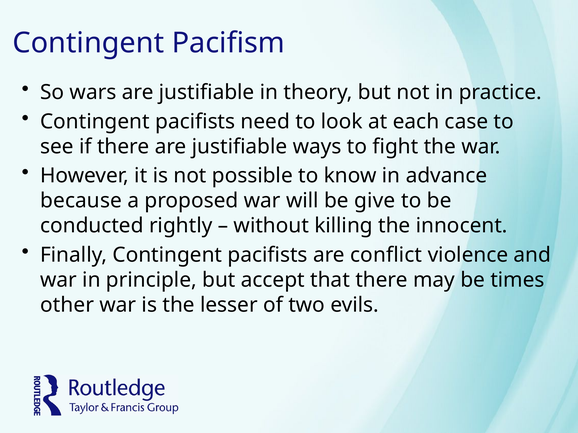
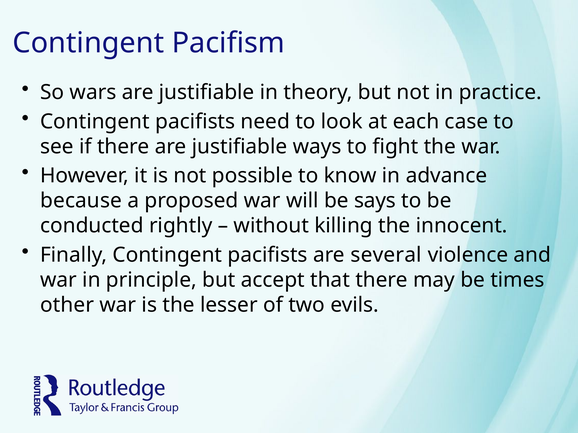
give: give -> says
conflict: conflict -> several
